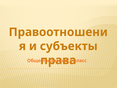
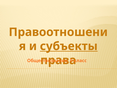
субъекты underline: none -> present
